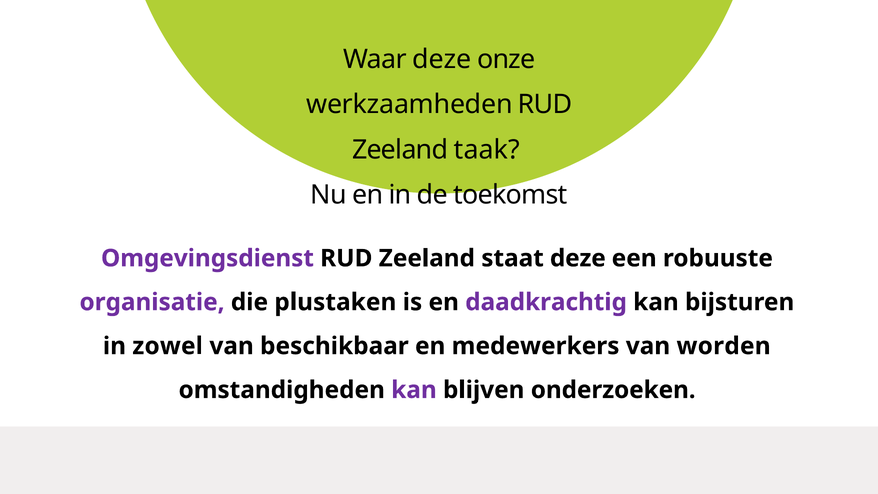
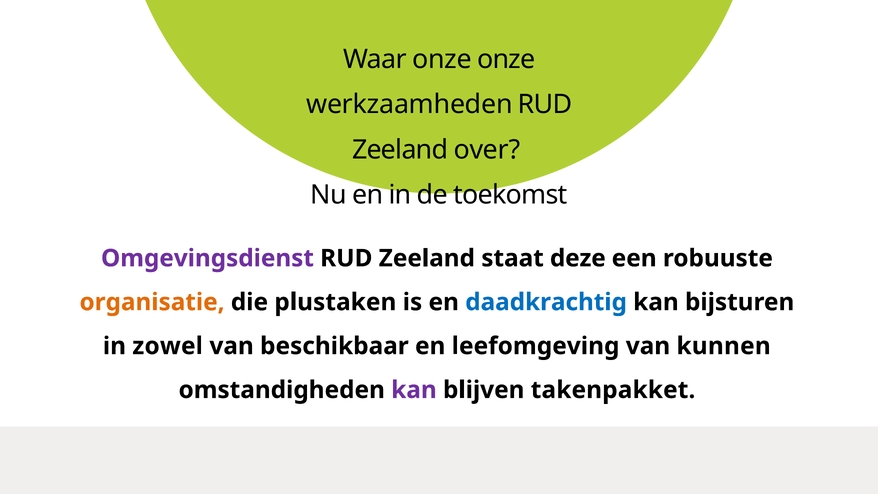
Waar deze: deze -> onze
taak: taak -> over
organisatie colour: purple -> orange
daadkrachtig colour: purple -> blue
medewerkers: medewerkers -> leefomgeving
worden: worden -> kunnen
onderzoeken: onderzoeken -> takenpakket
